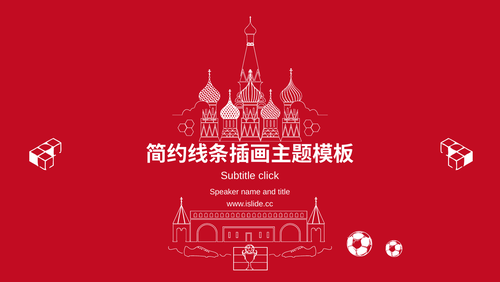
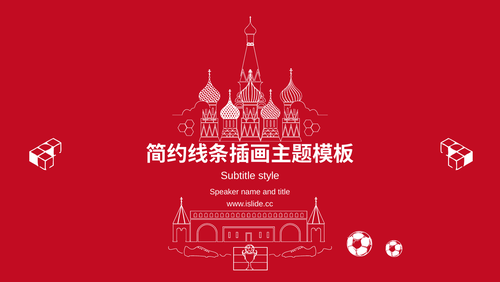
click: click -> style
